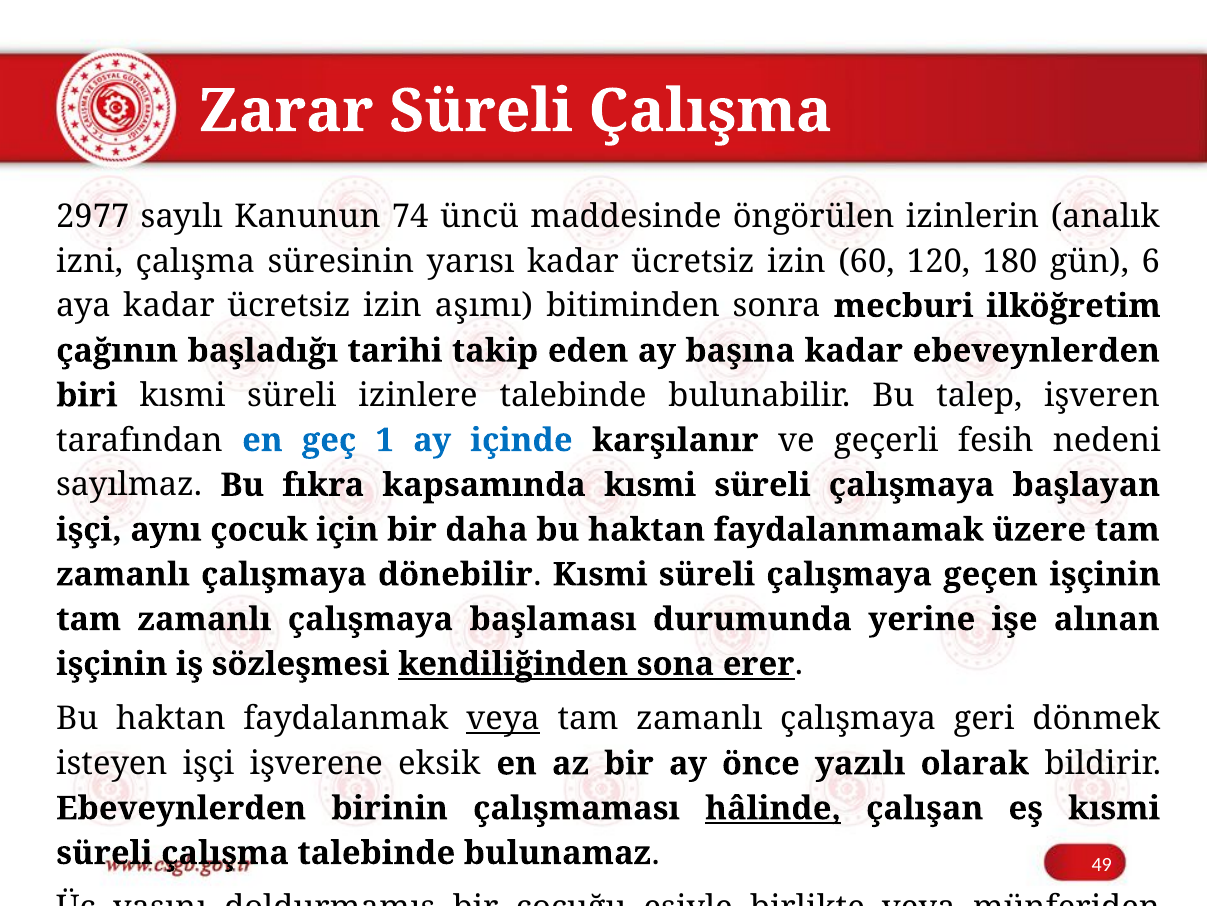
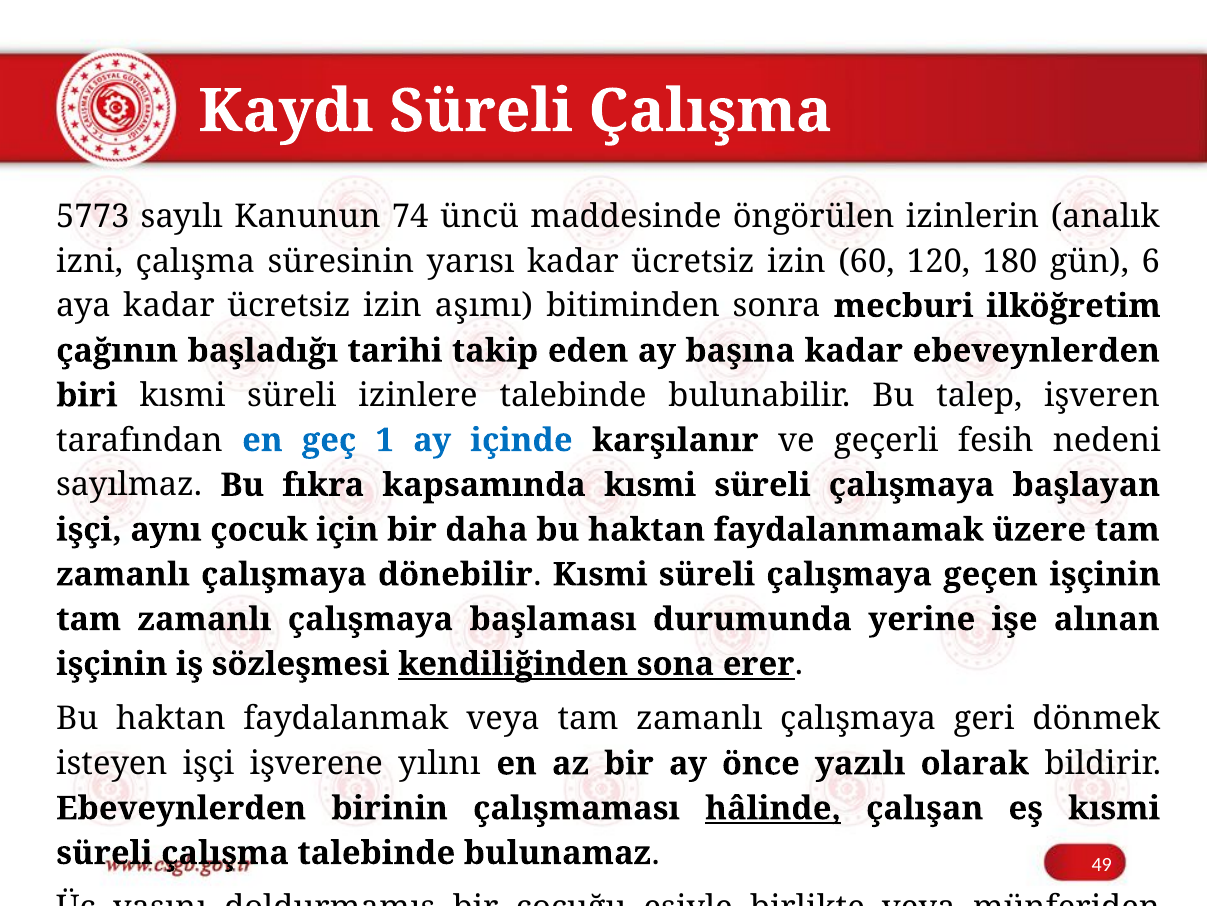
Zarar: Zarar -> Kaydı
2977: 2977 -> 5773
veya at (503, 718) underline: present -> none
eksik: eksik -> yılını
